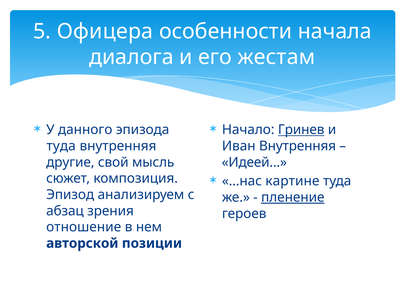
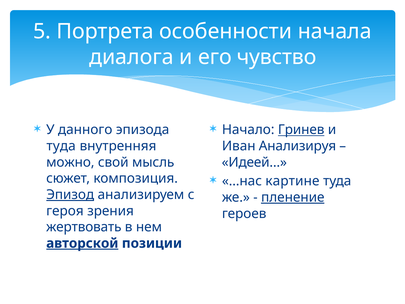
Офицера: Офицера -> Портрета
жестам: жестам -> чувство
Иван Внутренняя: Внутренняя -> Анализируя
другие: другие -> можно
Эпизод underline: none -> present
абзац: абзац -> героя
отношение: отношение -> жертвовать
авторской underline: none -> present
